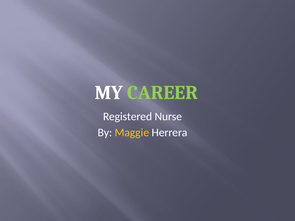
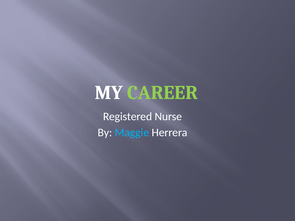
Maggie colour: yellow -> light blue
